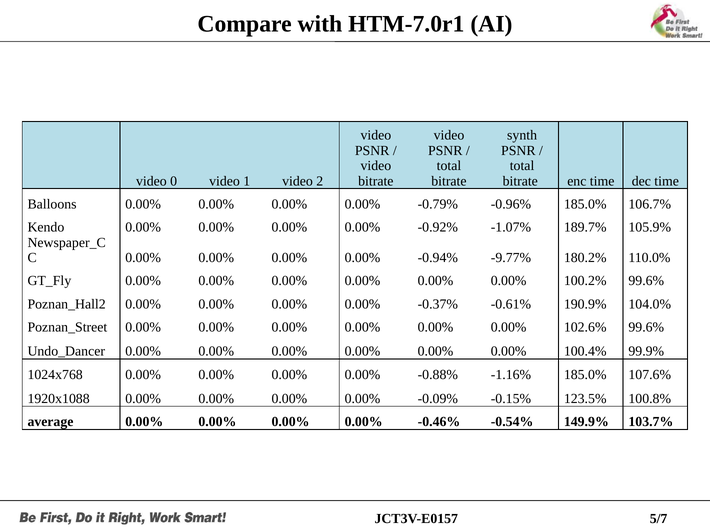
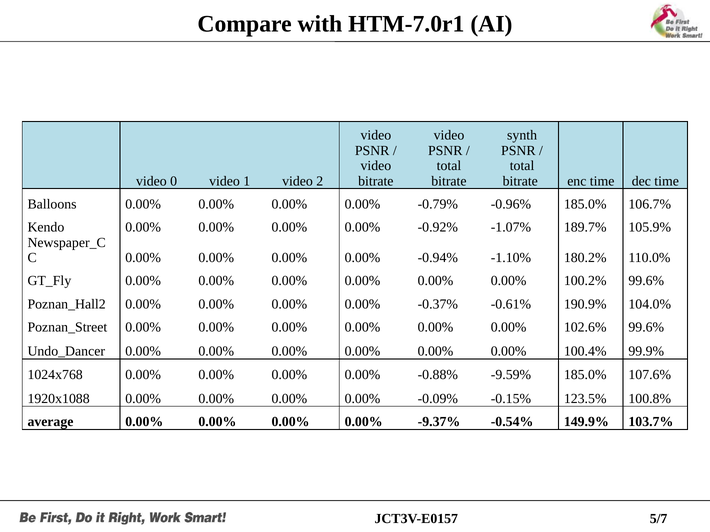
-9.77%: -9.77% -> -1.10%
-1.16%: -1.16% -> -9.59%
-0.46%: -0.46% -> -9.37%
